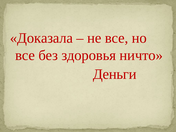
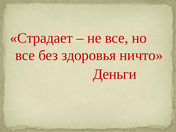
Доказала: Доказала -> Страдает
